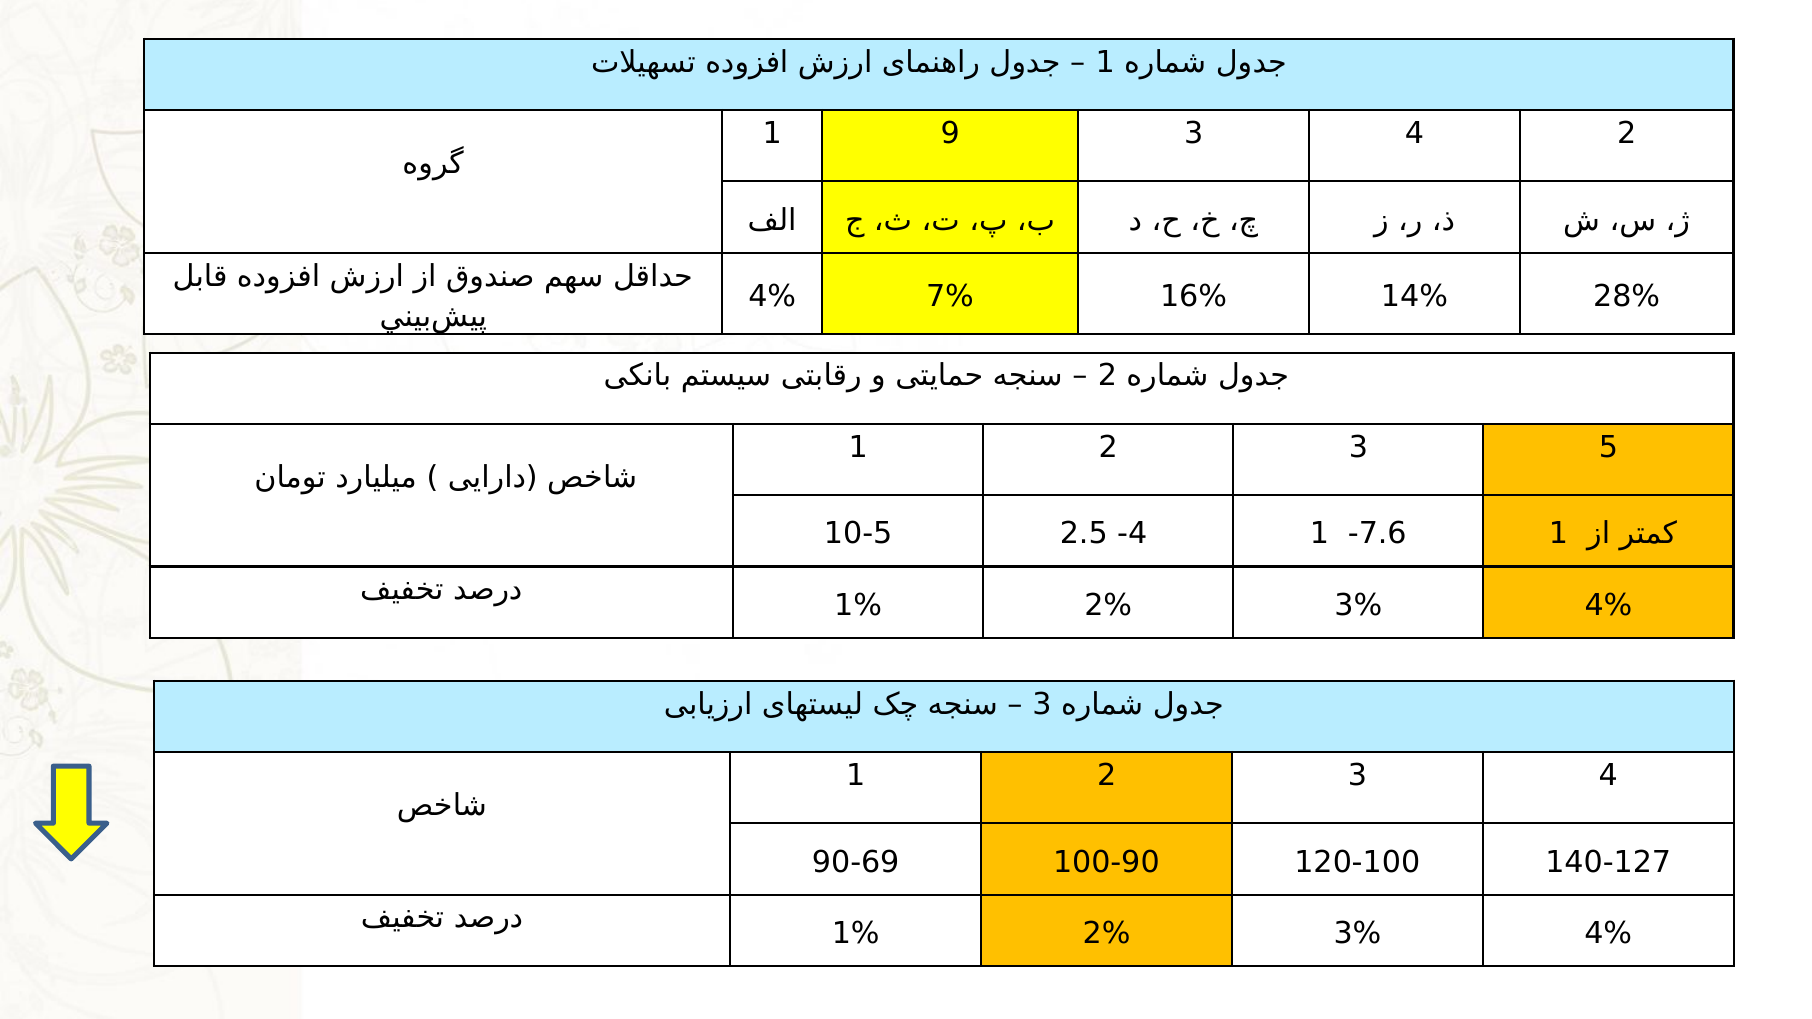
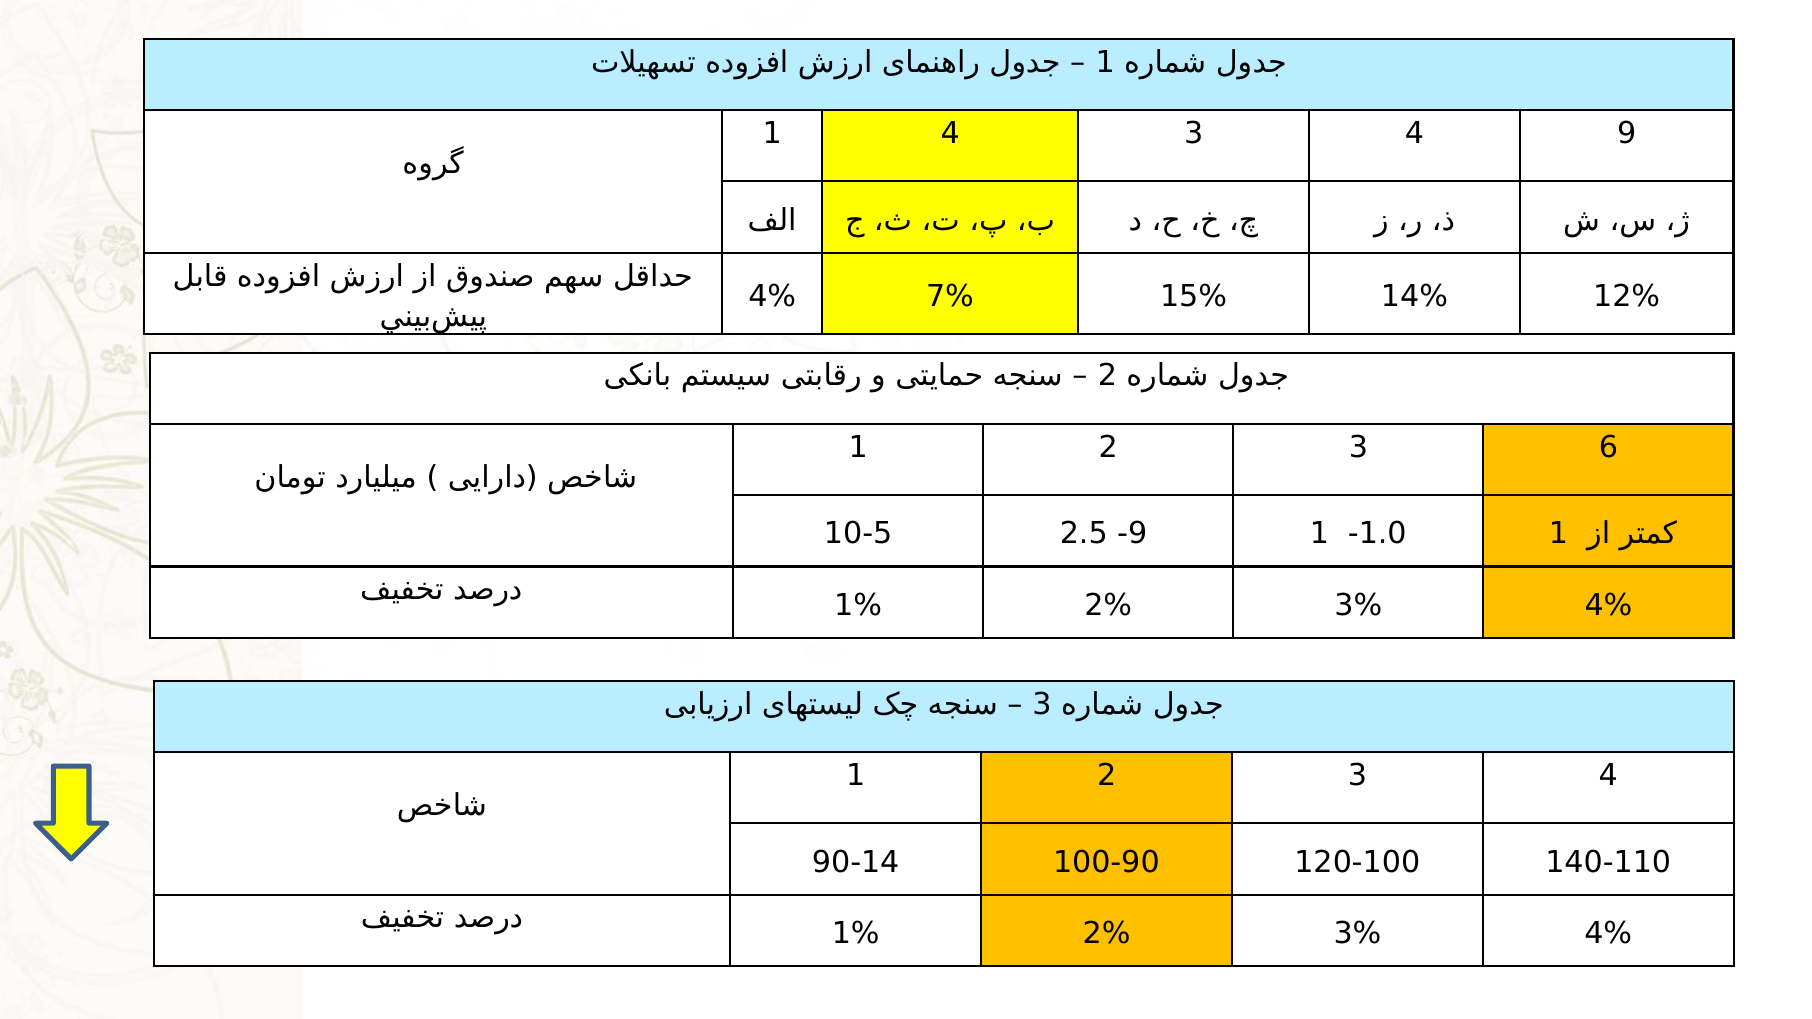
1 9: 9 -> 4
4 2: 2 -> 9
16%: 16% -> 15%
28%: 28% -> 12%
5: 5 -> 6
10-5 4: 4 -> 9
7.6: 7.6 -> 1.0
90-69: 90-69 -> 90-14
140-127: 140-127 -> 140-110
